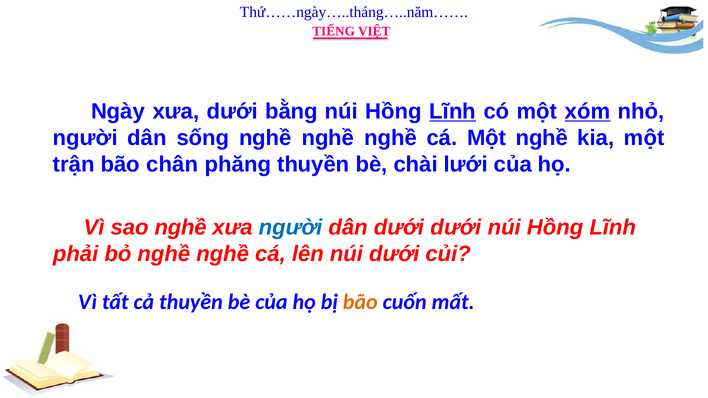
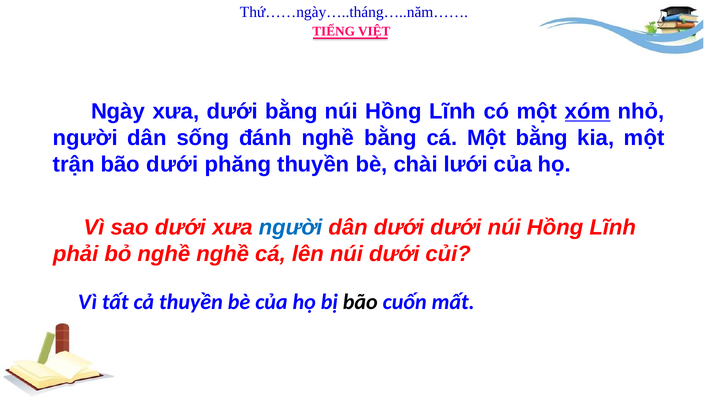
Lĩnh at (453, 111) underline: present -> none
sống nghề: nghề -> đánh
nghề at (390, 138): nghề -> bằng
Một nghề: nghề -> bằng
bão chân: chân -> dưới
sao nghề: nghề -> dưới
bão at (360, 302) colour: orange -> black
